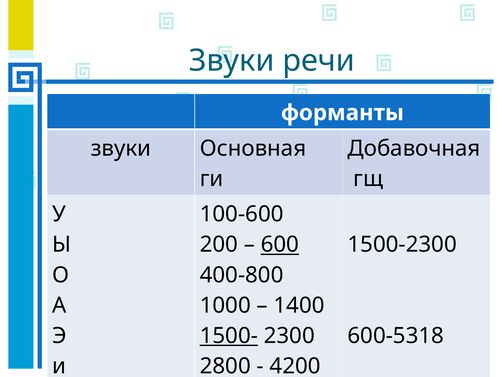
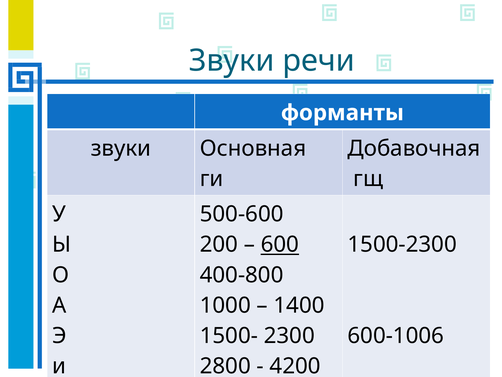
100-600: 100-600 -> 500-600
1500- underline: present -> none
600-5318: 600-5318 -> 600-1006
